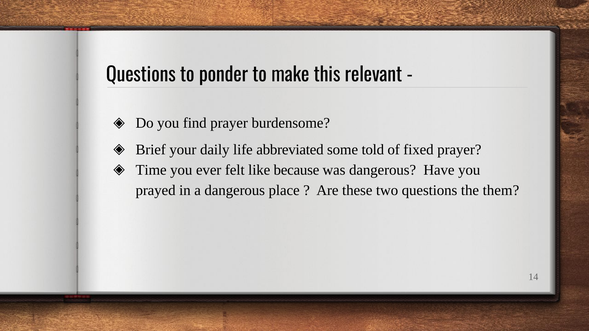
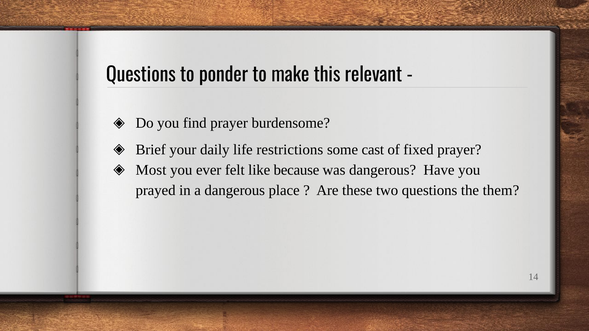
abbreviated: abbreviated -> restrictions
told: told -> cast
Time: Time -> Most
